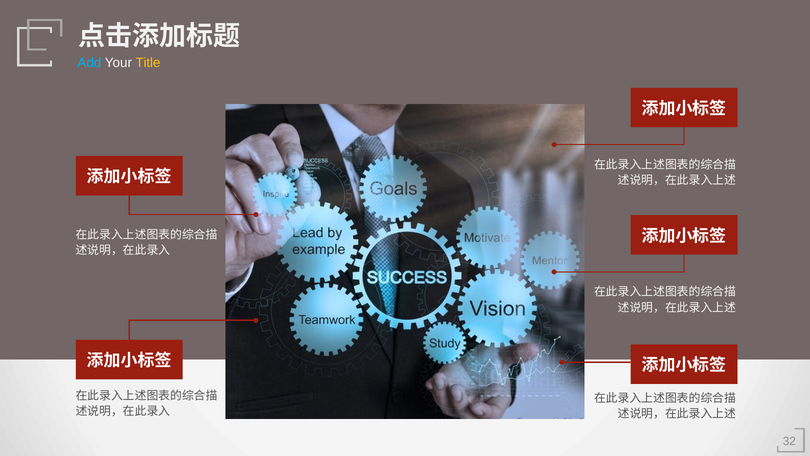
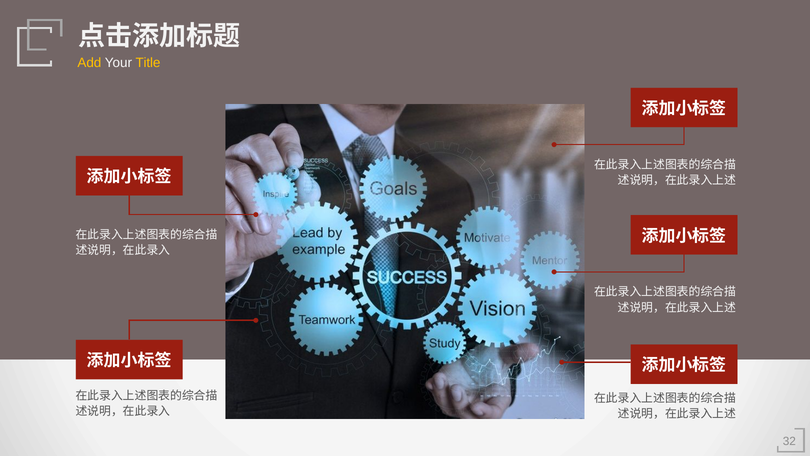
Add colour: light blue -> yellow
